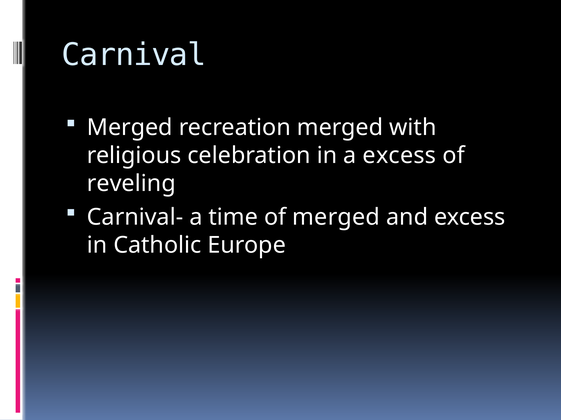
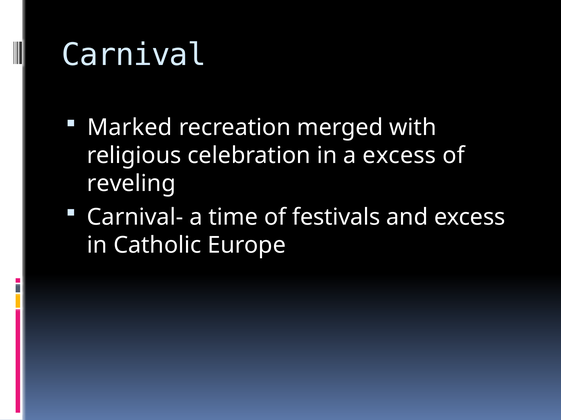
Merged at (130, 128): Merged -> Marked
of merged: merged -> festivals
